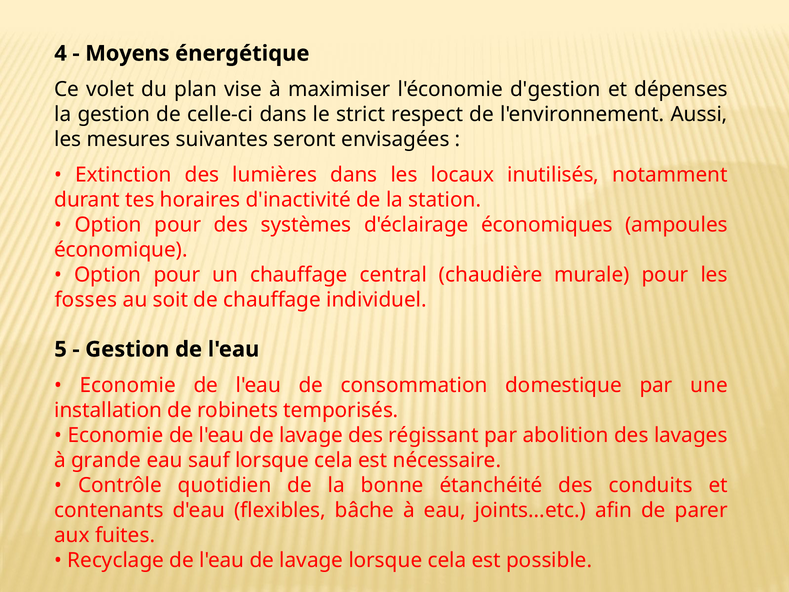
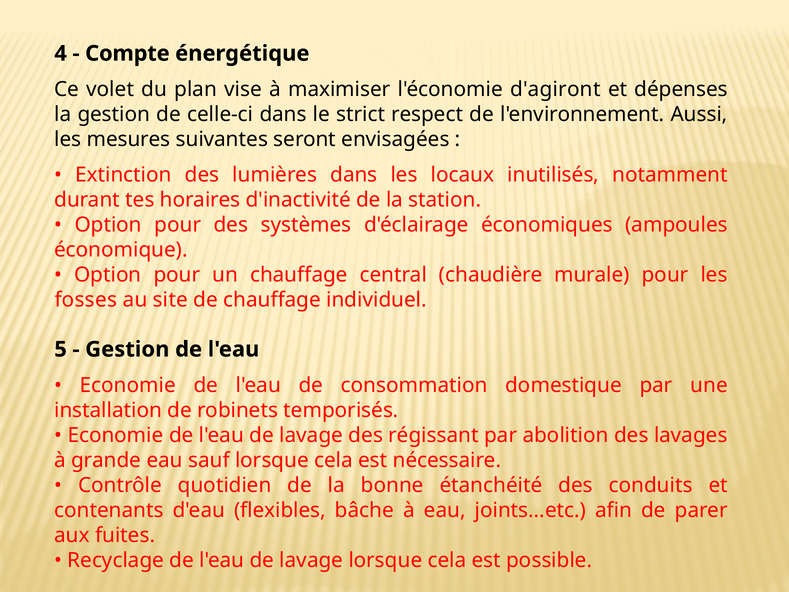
Moyens: Moyens -> Compte
d'gestion: d'gestion -> d'agiront
soit: soit -> site
